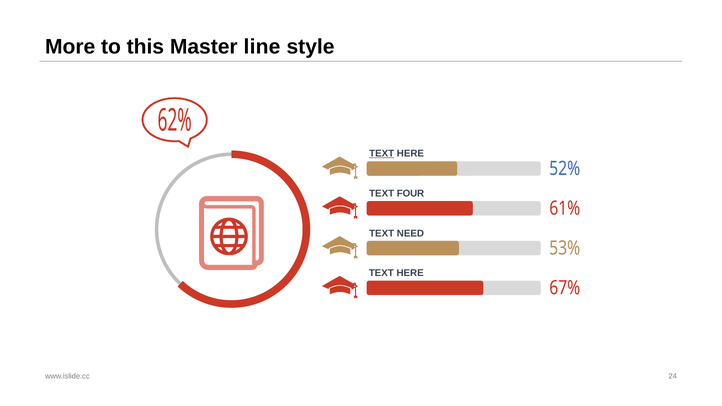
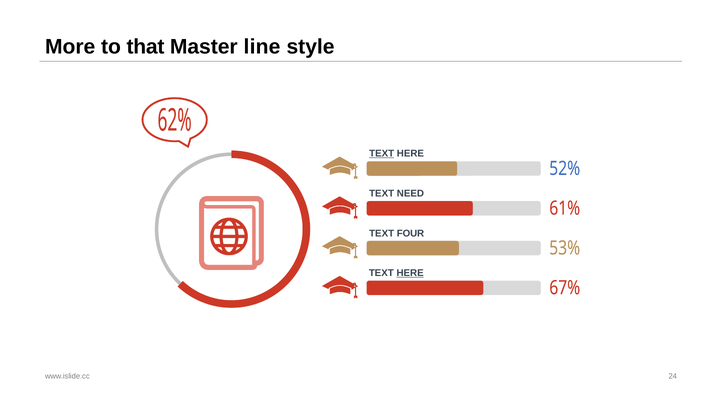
this: this -> that
FOUR: FOUR -> NEED
NEED: NEED -> FOUR
HERE at (410, 273) underline: none -> present
